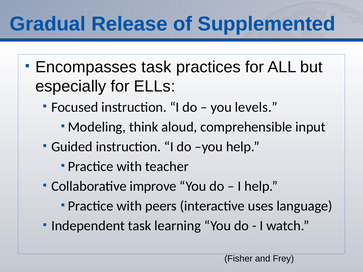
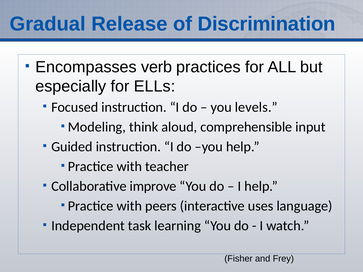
Supplemented: Supplemented -> Discrimination
Encompasses task: task -> verb
